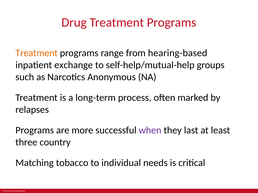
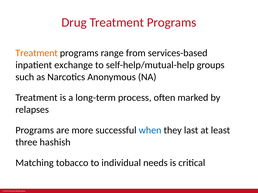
hearing-based: hearing-based -> services-based
when colour: purple -> blue
country: country -> hashish
